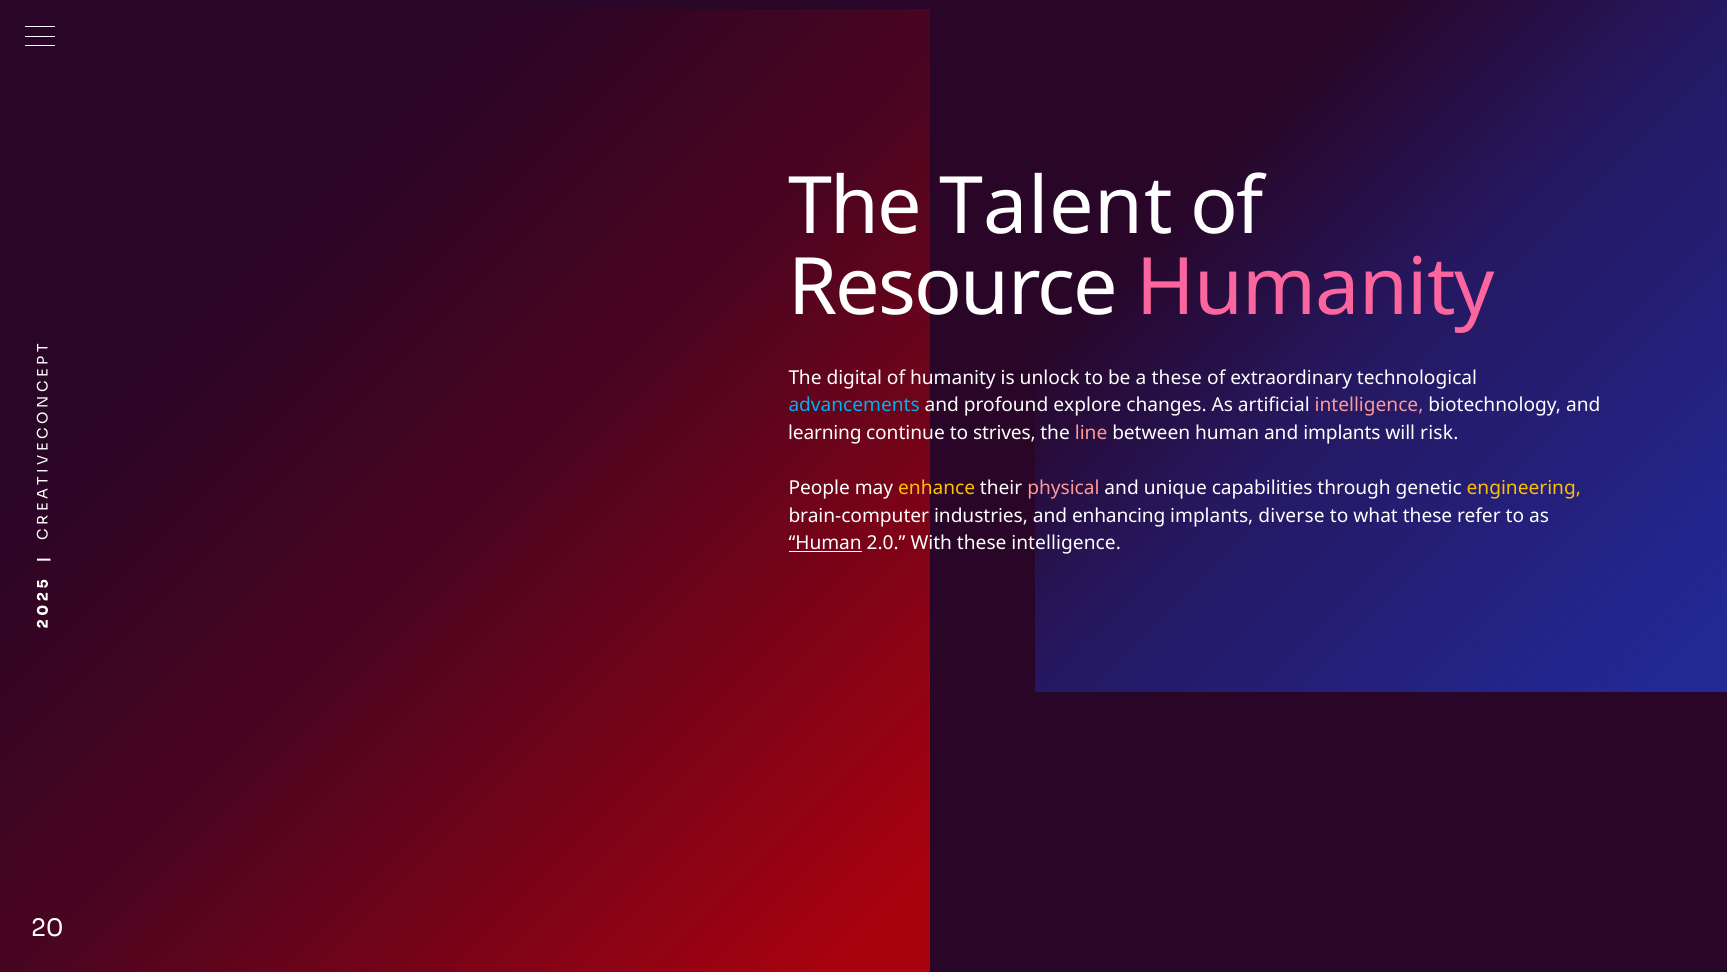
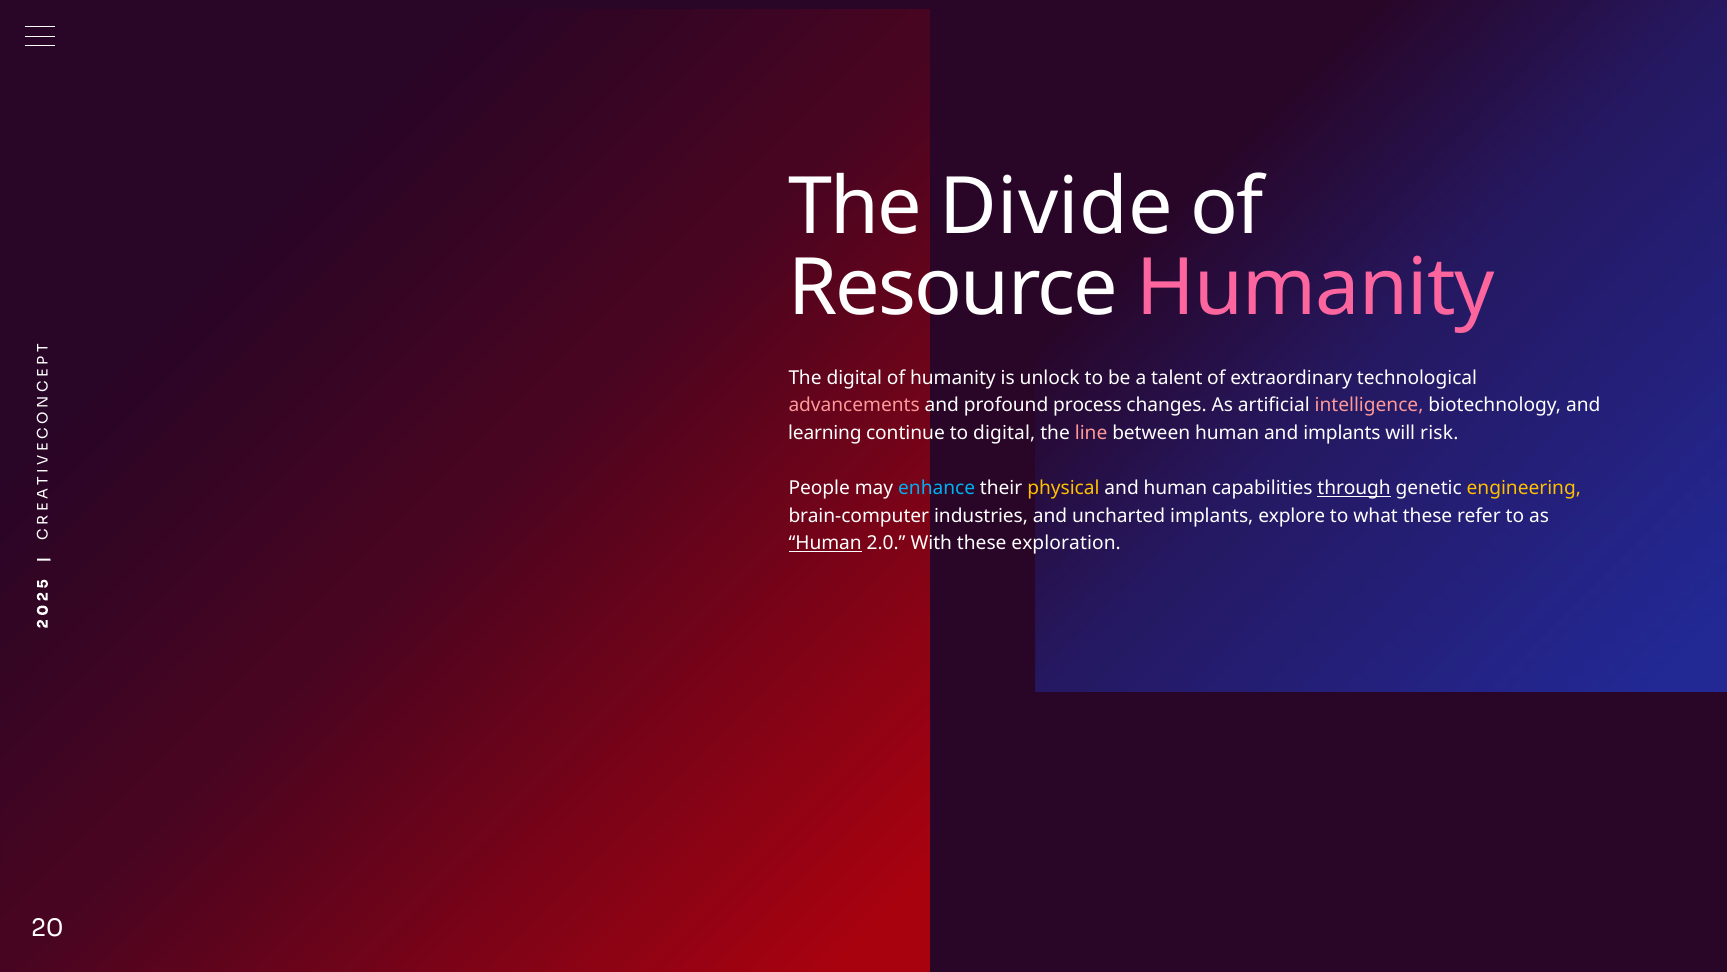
Talent: Talent -> Divide
a these: these -> talent
advancements colour: light blue -> pink
explore: explore -> process
to strives: strives -> digital
enhance colour: yellow -> light blue
physical colour: pink -> yellow
and unique: unique -> human
through underline: none -> present
enhancing: enhancing -> uncharted
diverse: diverse -> explore
these intelligence: intelligence -> exploration
